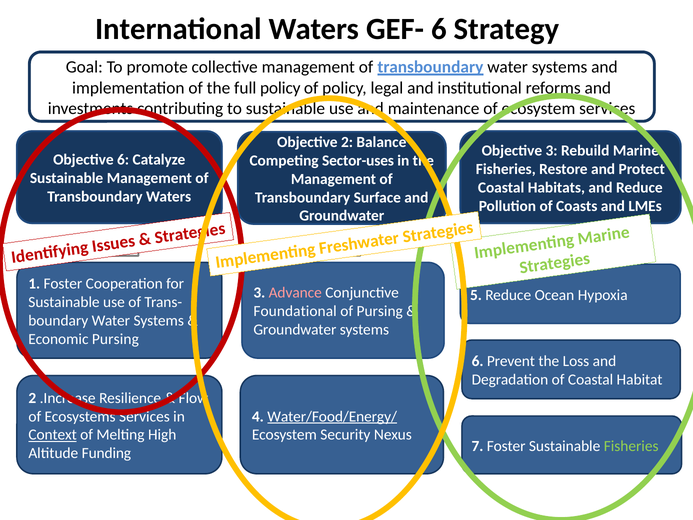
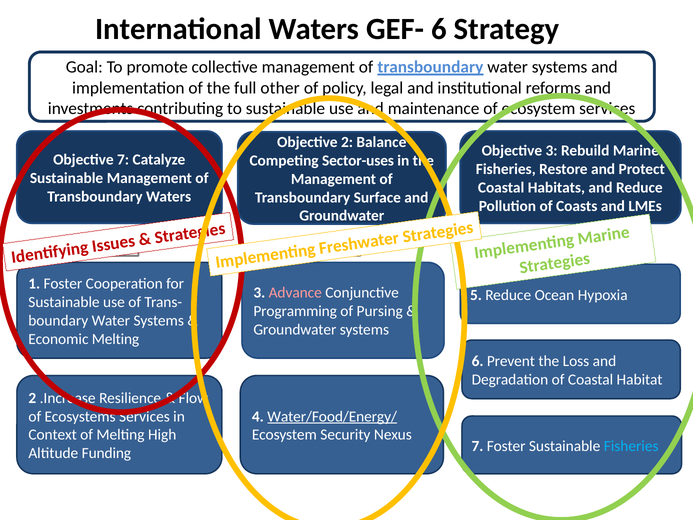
full policy: policy -> other
Objective 6: 6 -> 7
Foundational: Foundational -> Programming
Economic Pursing: Pursing -> Melting
Context underline: present -> none
Fisheries at (631, 446) colour: light green -> light blue
